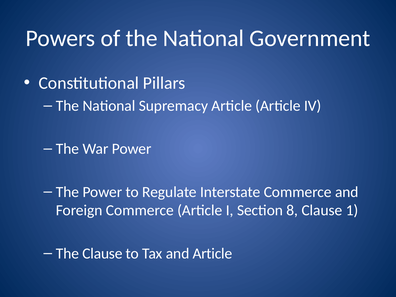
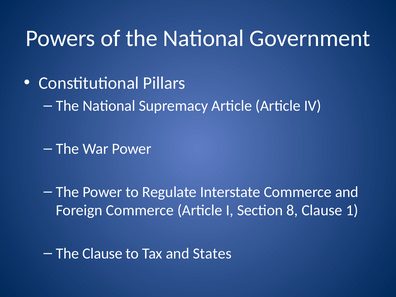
and Article: Article -> States
